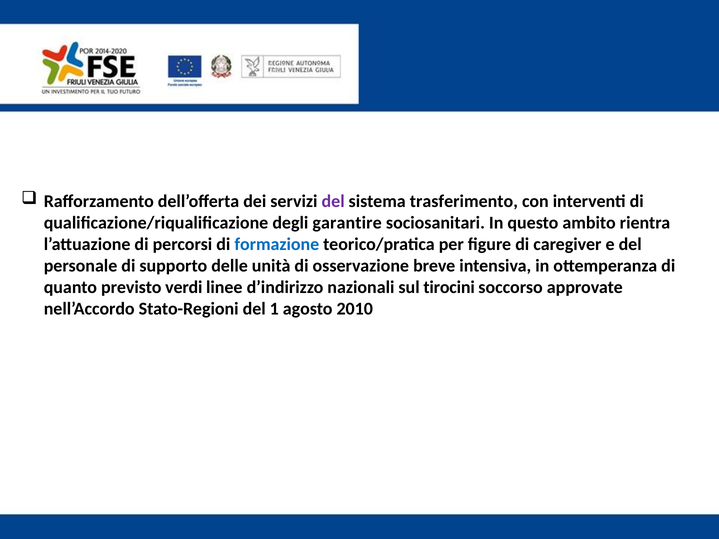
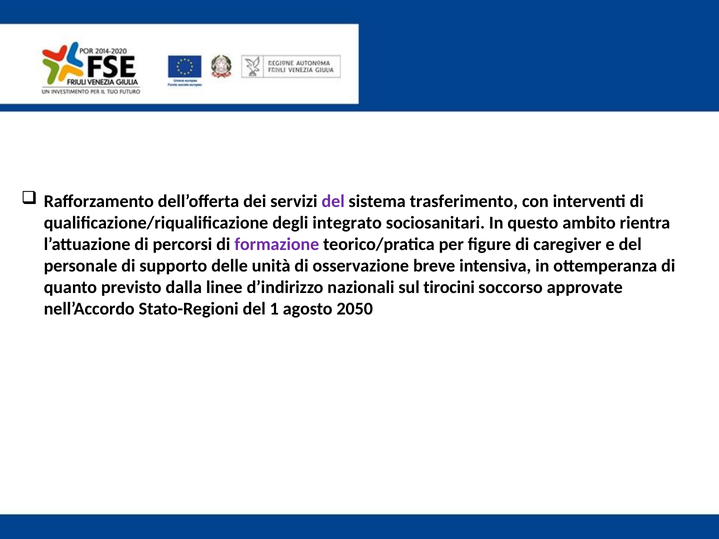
garantire: garantire -> integrato
formazione colour: blue -> purple
verdi: verdi -> dalla
2010: 2010 -> 2050
